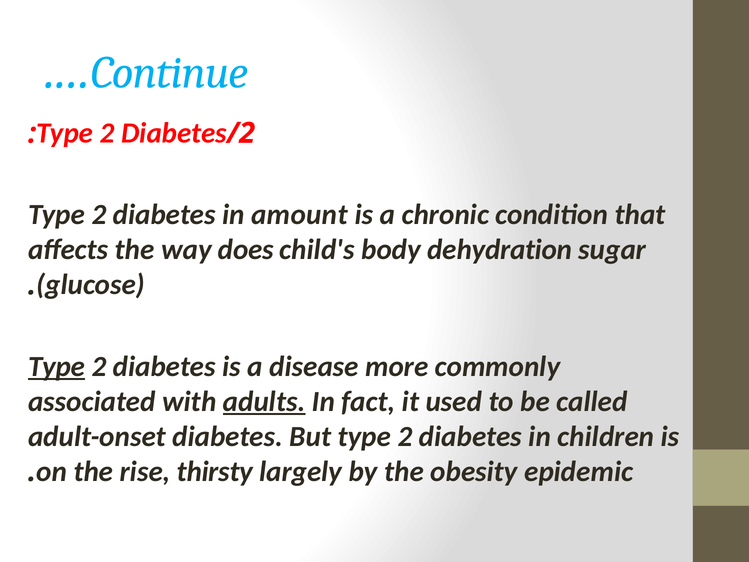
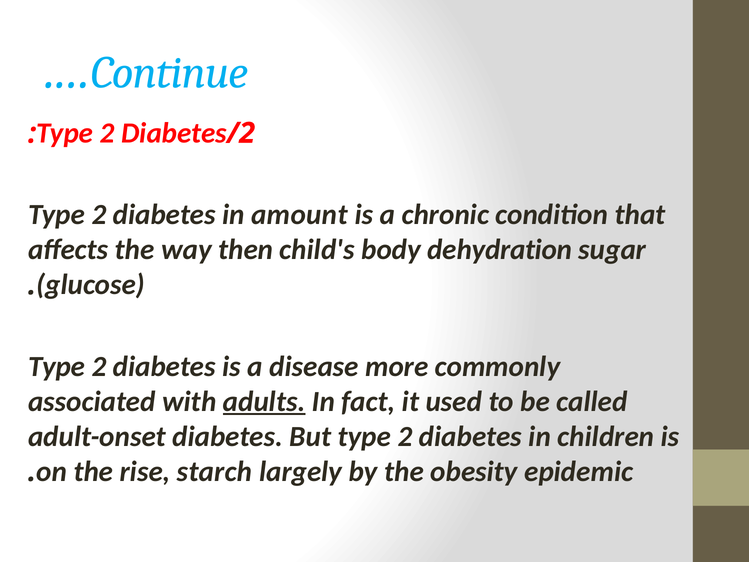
does: does -> then
Type at (57, 366) underline: present -> none
thirsty: thirsty -> starch
